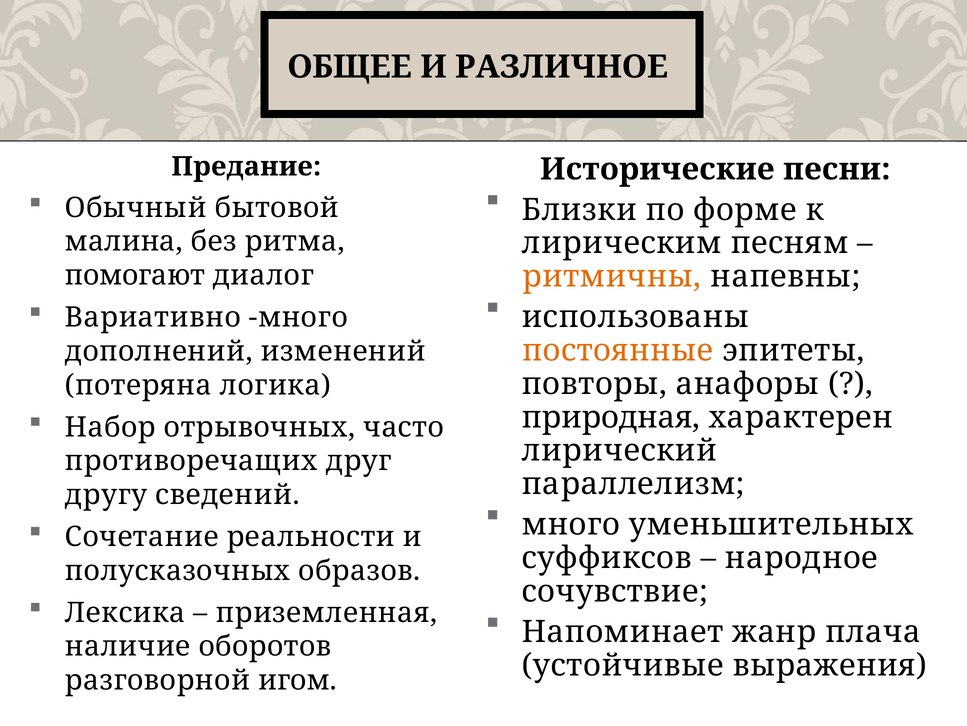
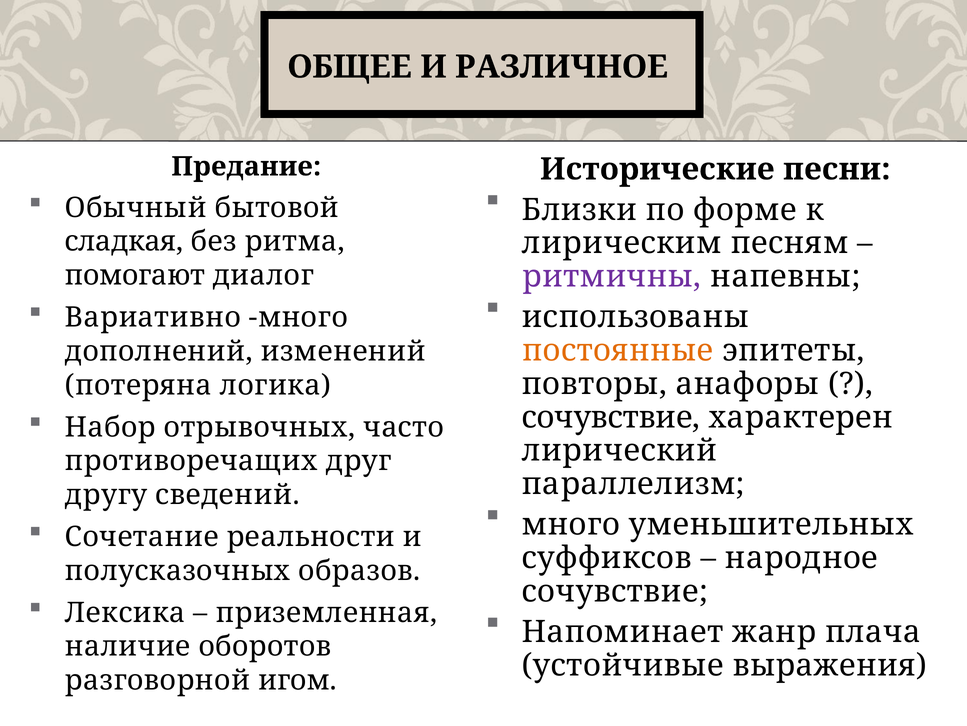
малина: малина -> сладкая
ритмичны colour: orange -> purple
природная at (611, 417): природная -> сочувствие
